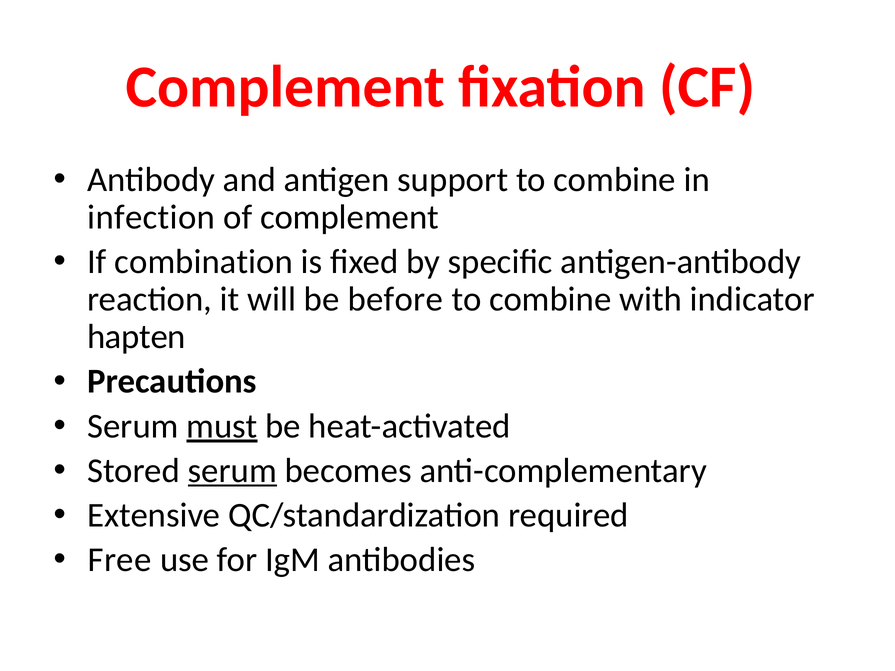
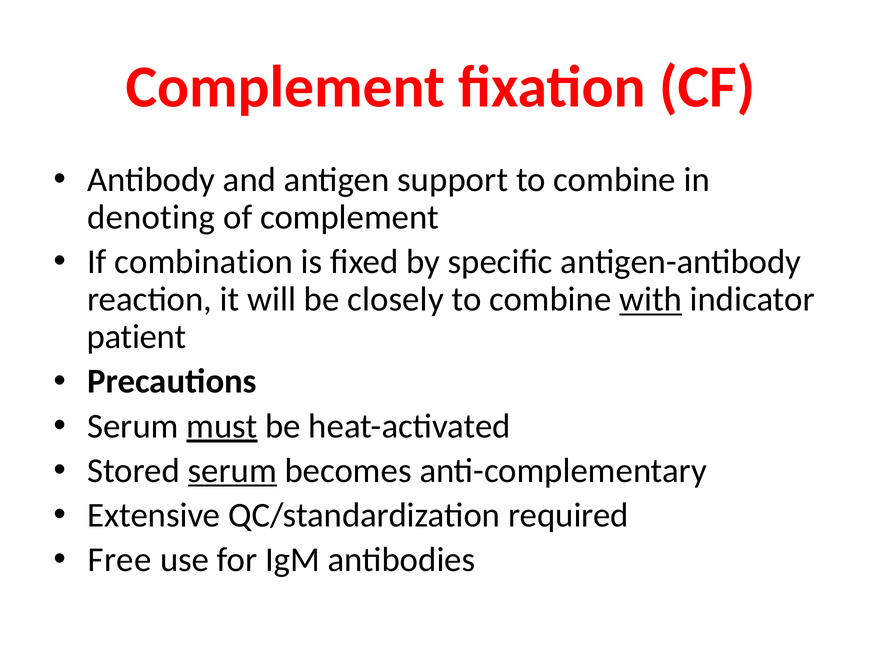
infection: infection -> denoting
before: before -> closely
with underline: none -> present
hapten: hapten -> patient
